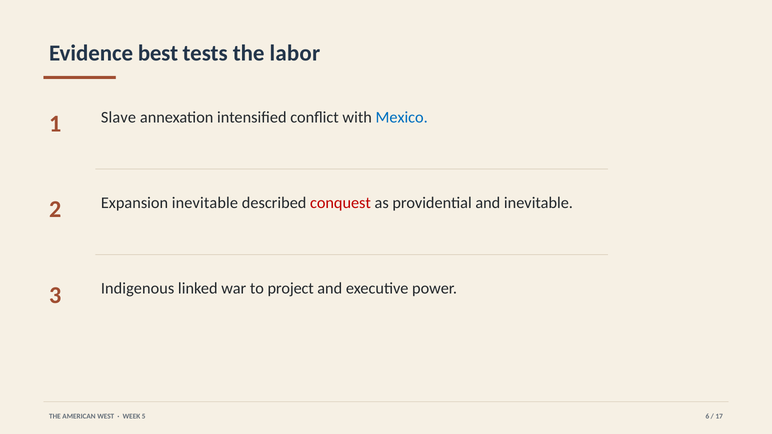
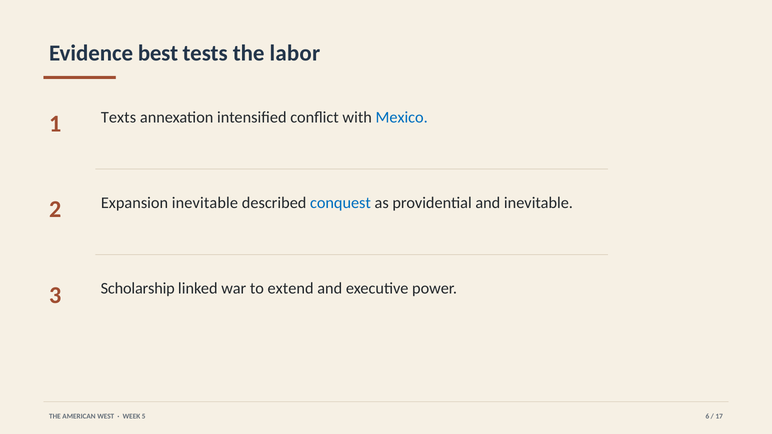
Slave: Slave -> Texts
conquest colour: red -> blue
Indigenous: Indigenous -> Scholarship
project: project -> extend
